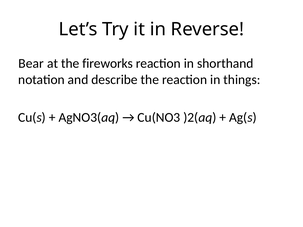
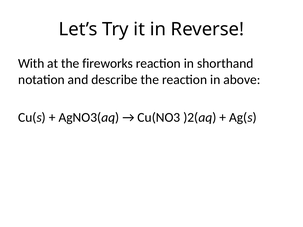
Bear: Bear -> With
things: things -> above
